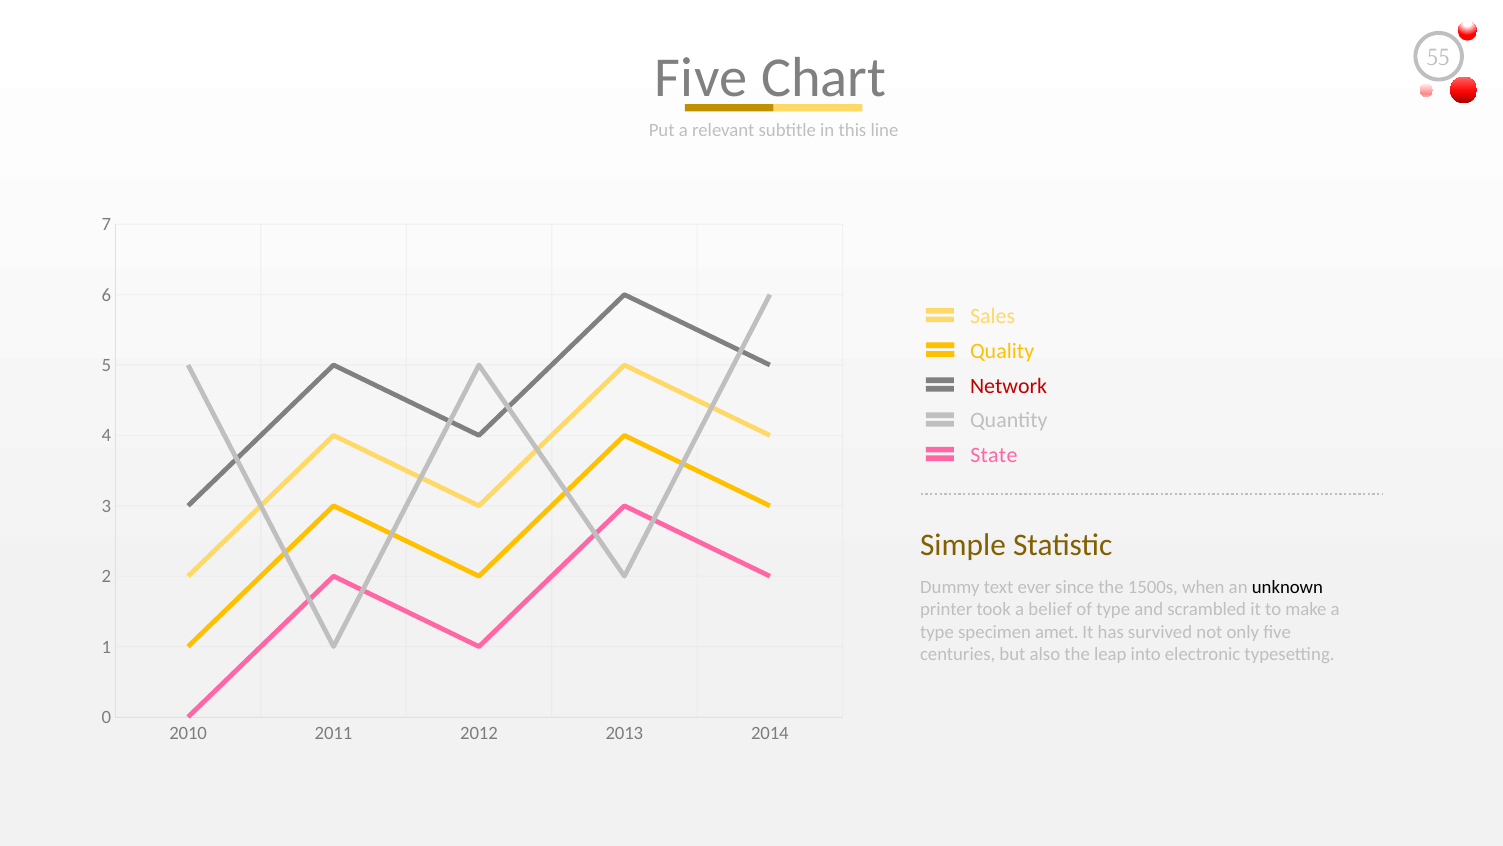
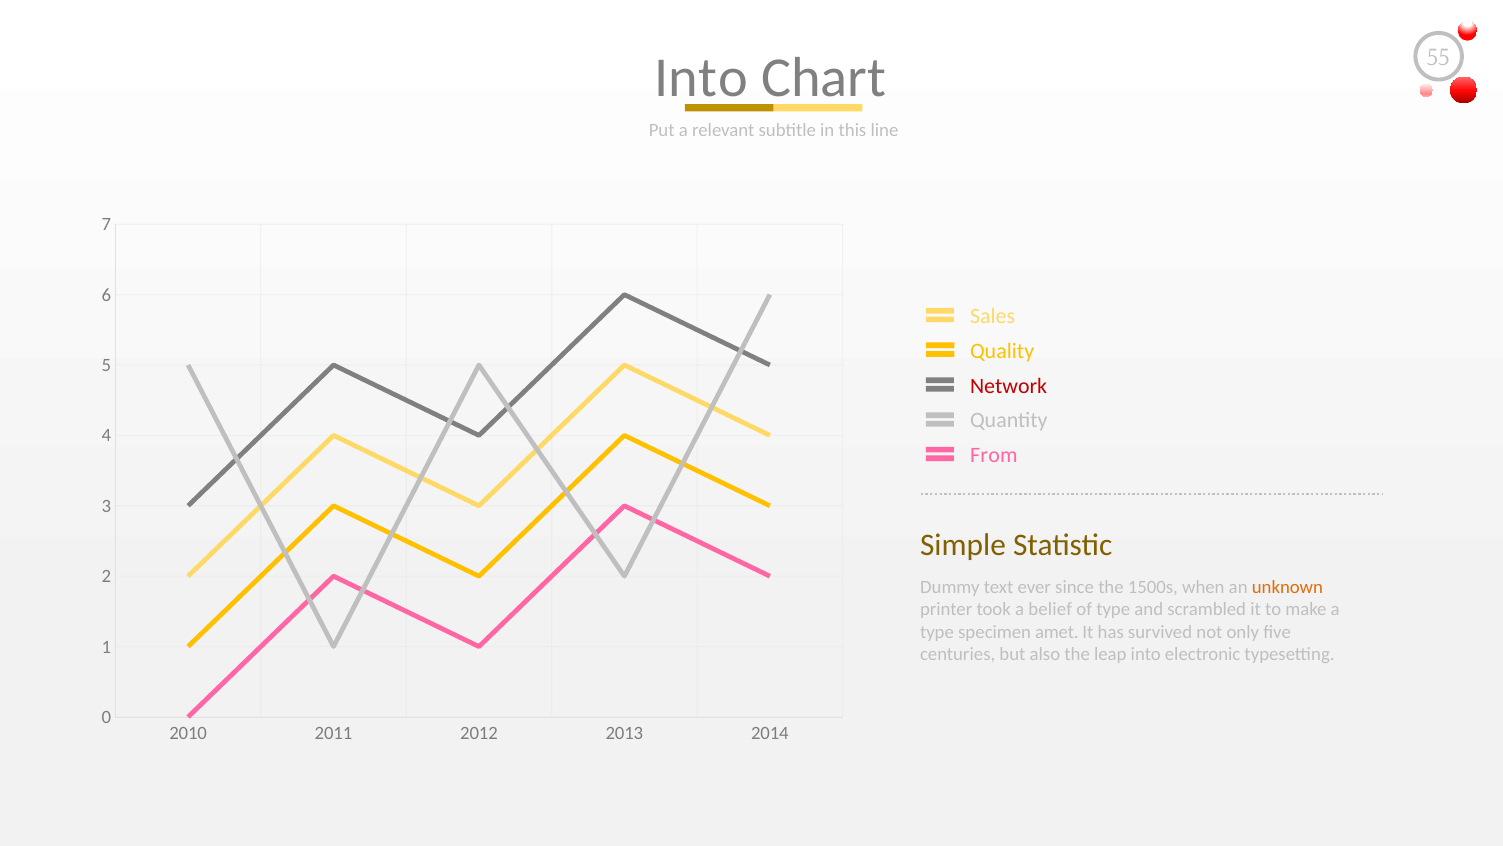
Five at (701, 78): Five -> Into
State: State -> From
unknown colour: black -> orange
